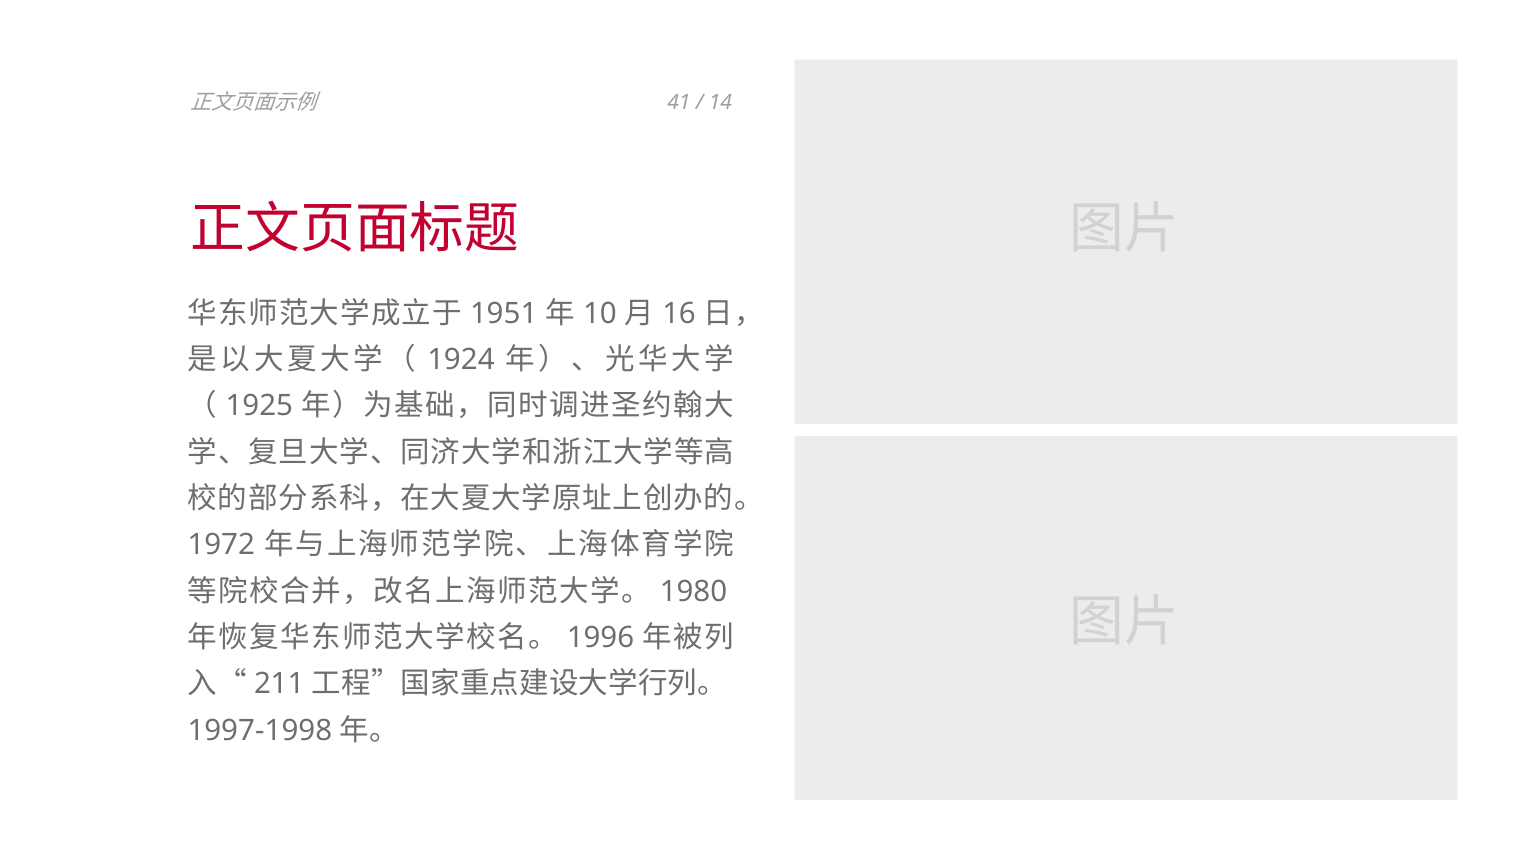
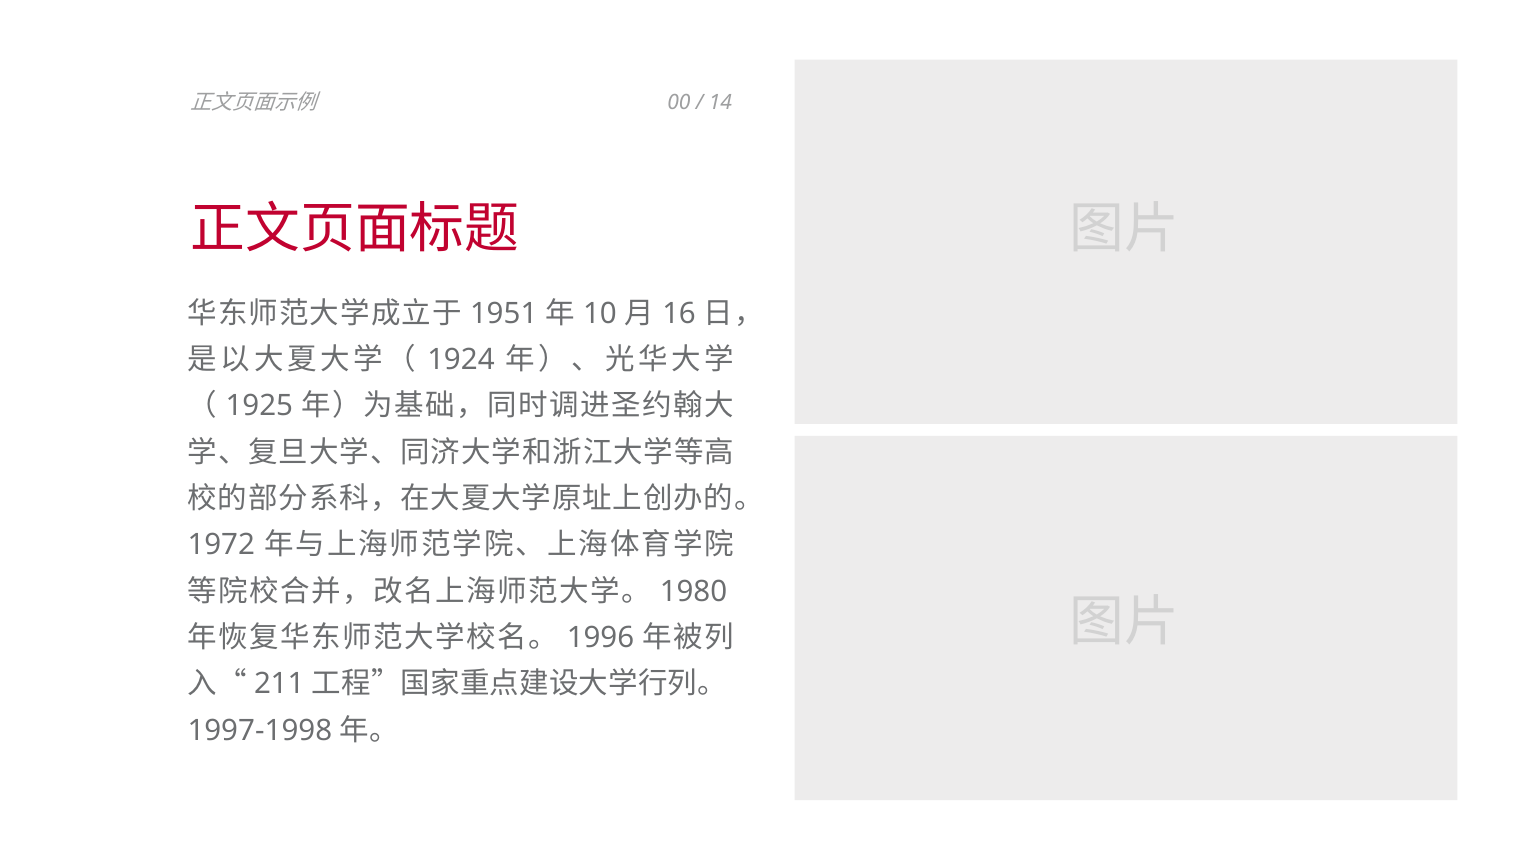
41: 41 -> 00
